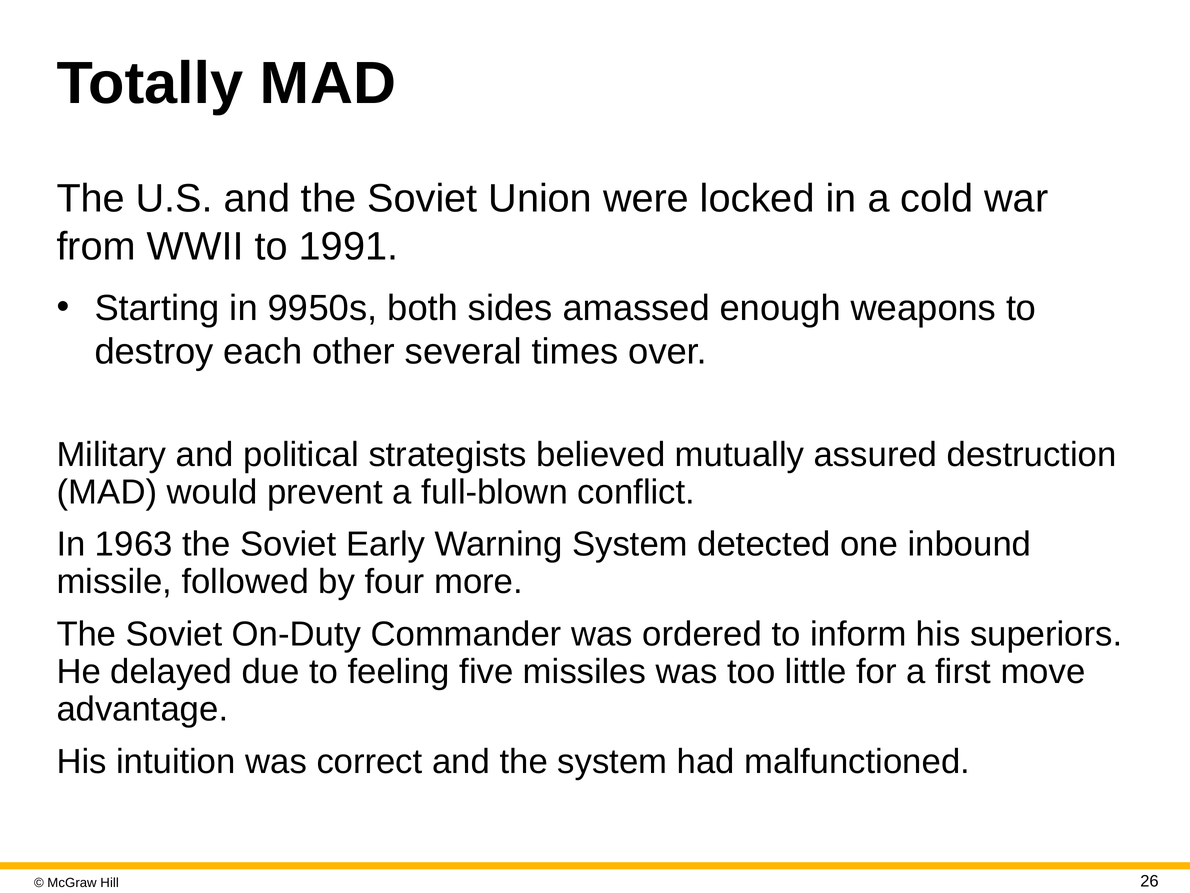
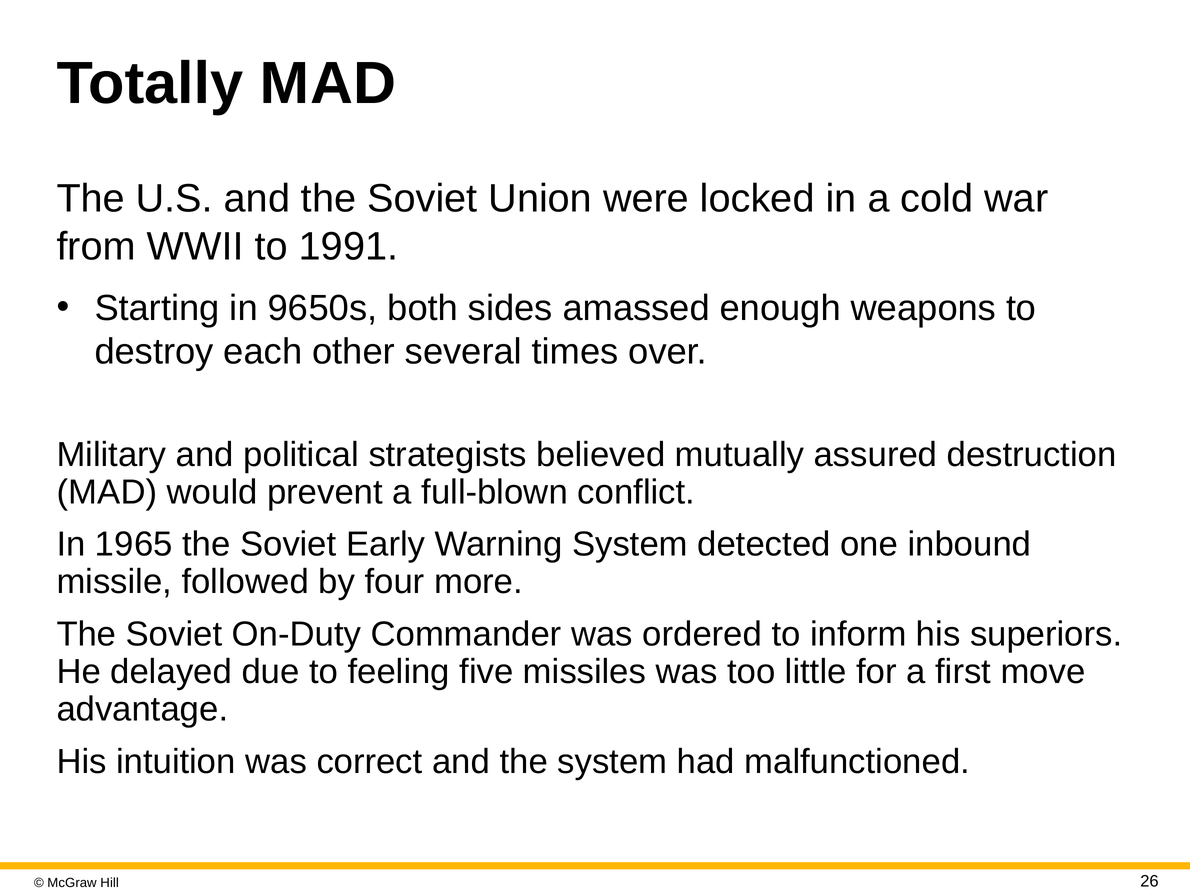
99: 99 -> 96
63: 63 -> 65
